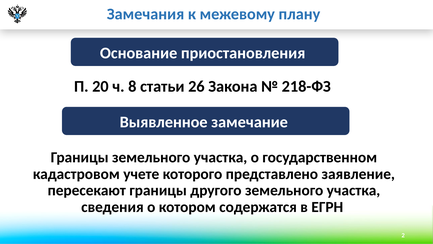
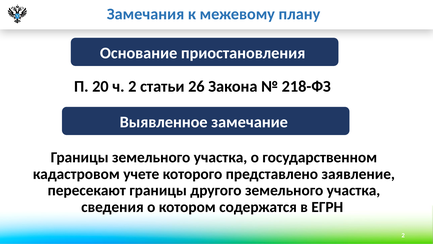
ч 8: 8 -> 2
